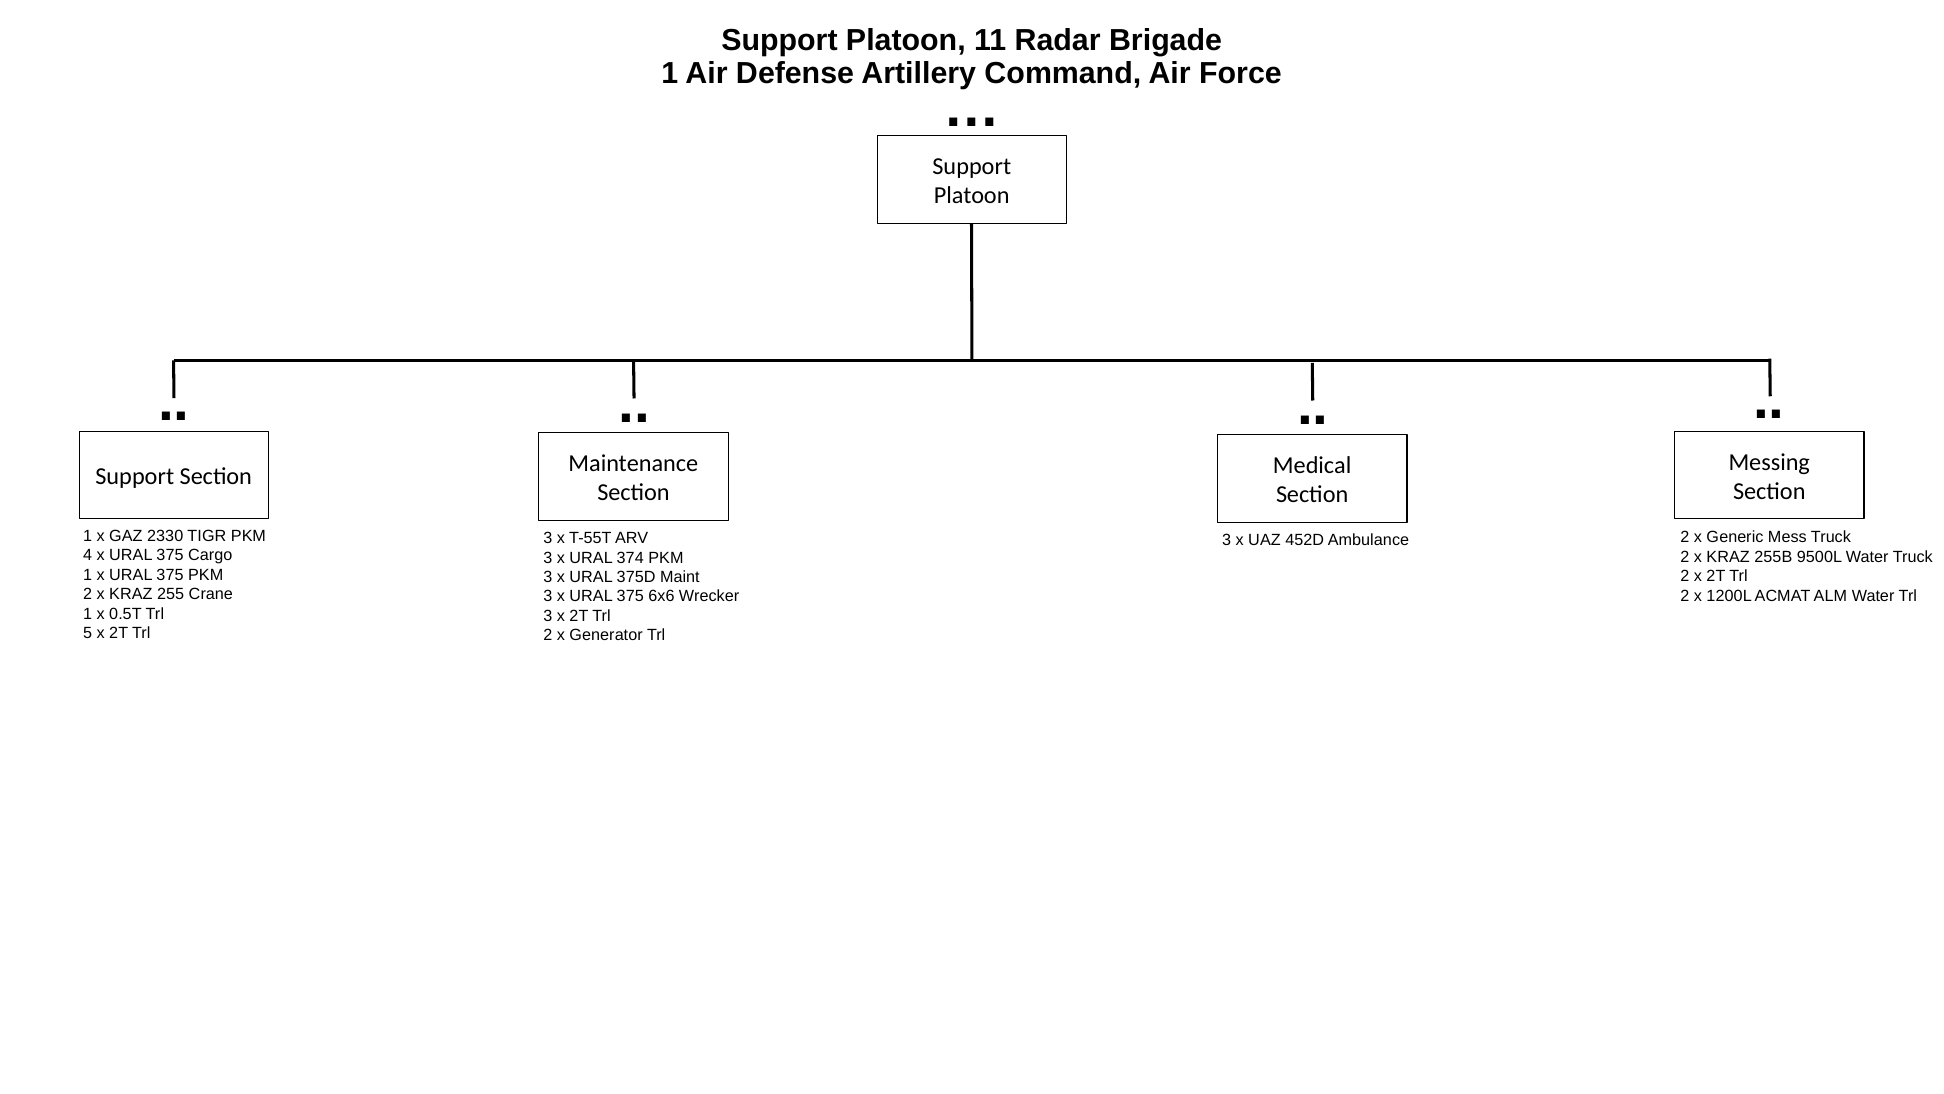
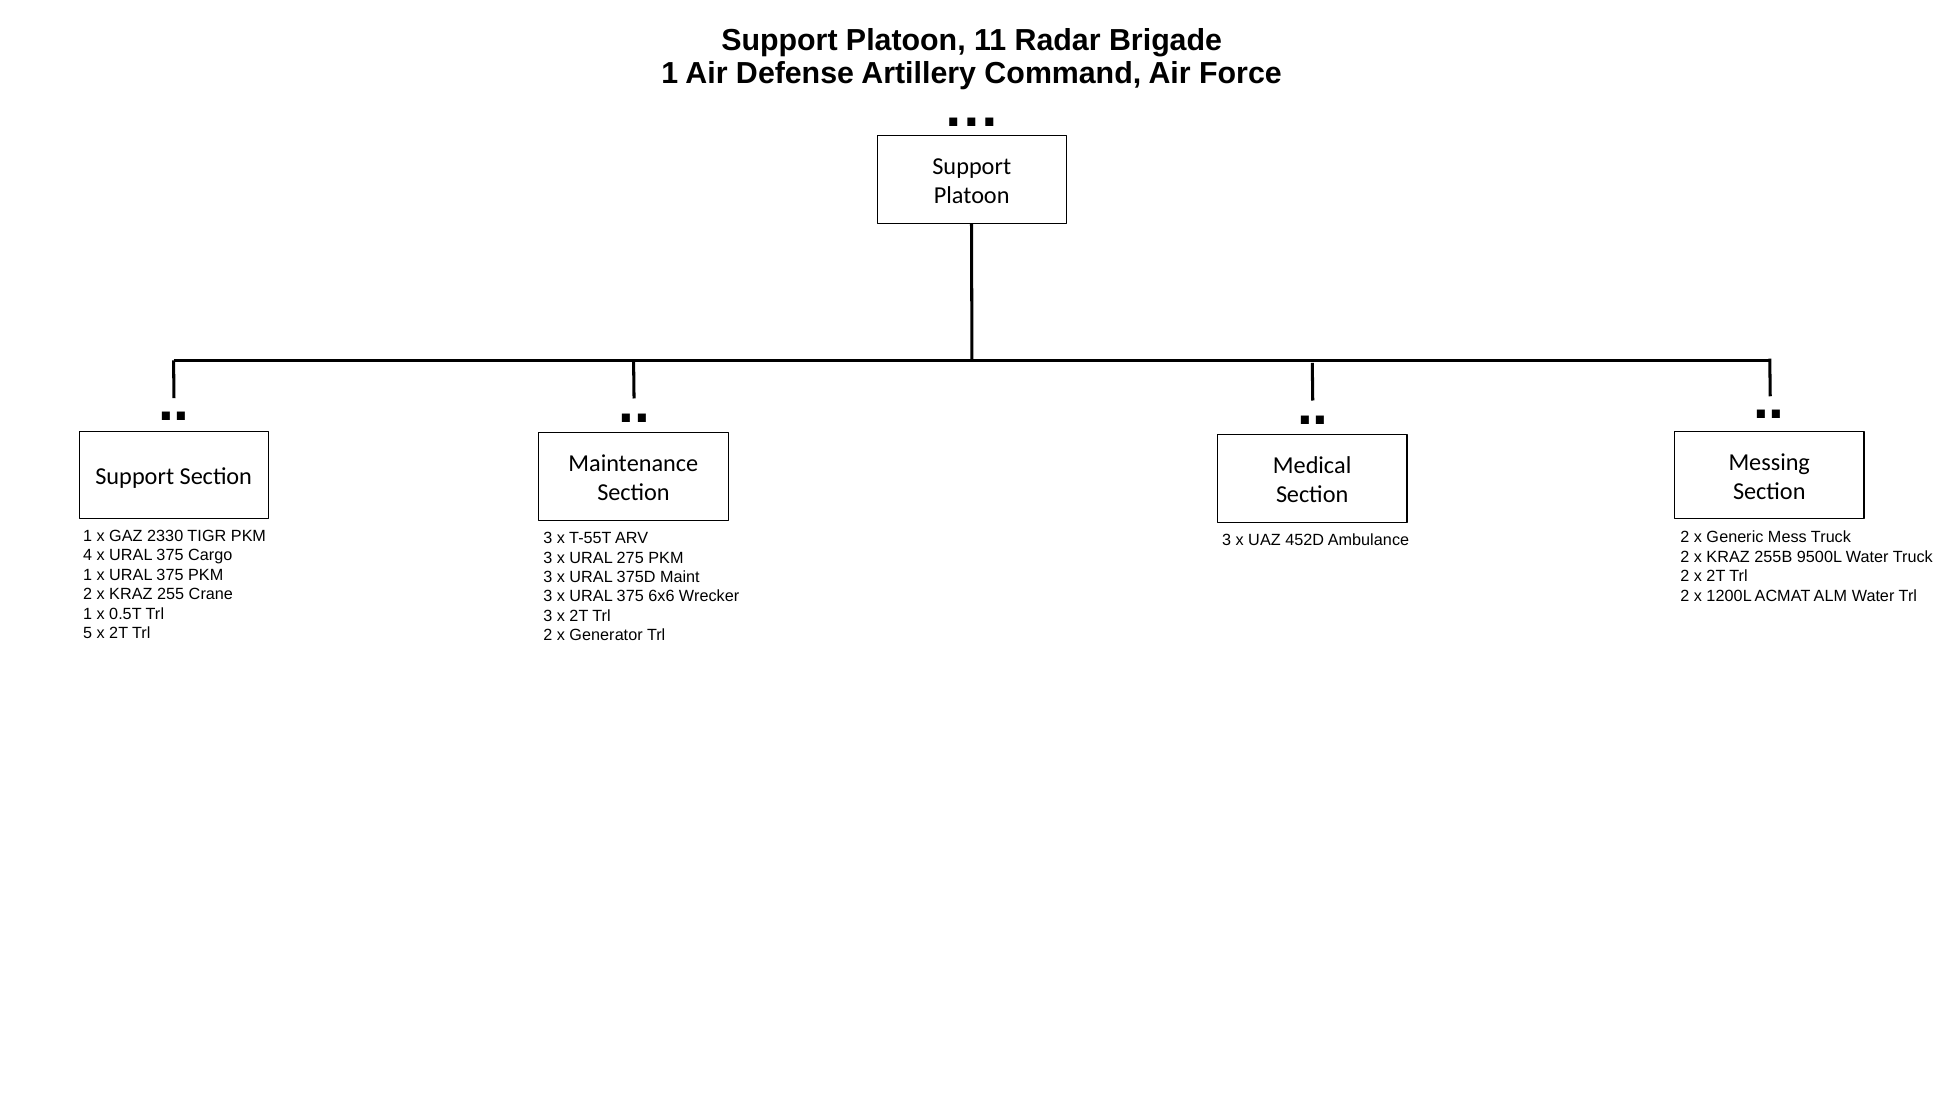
374: 374 -> 275
